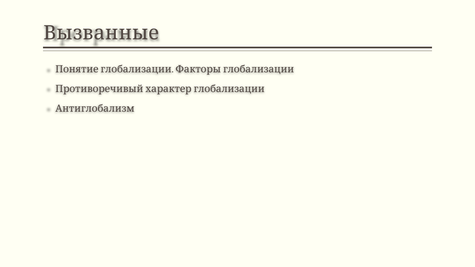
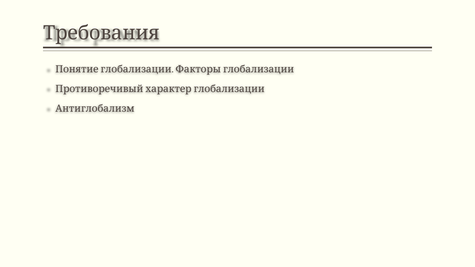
Вызванные: Вызванные -> Требования
